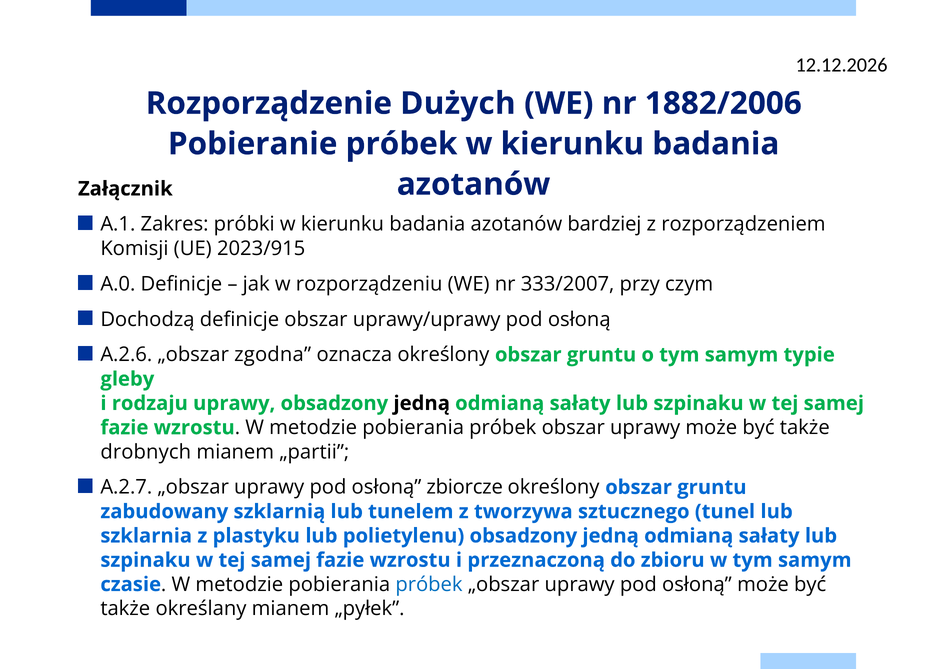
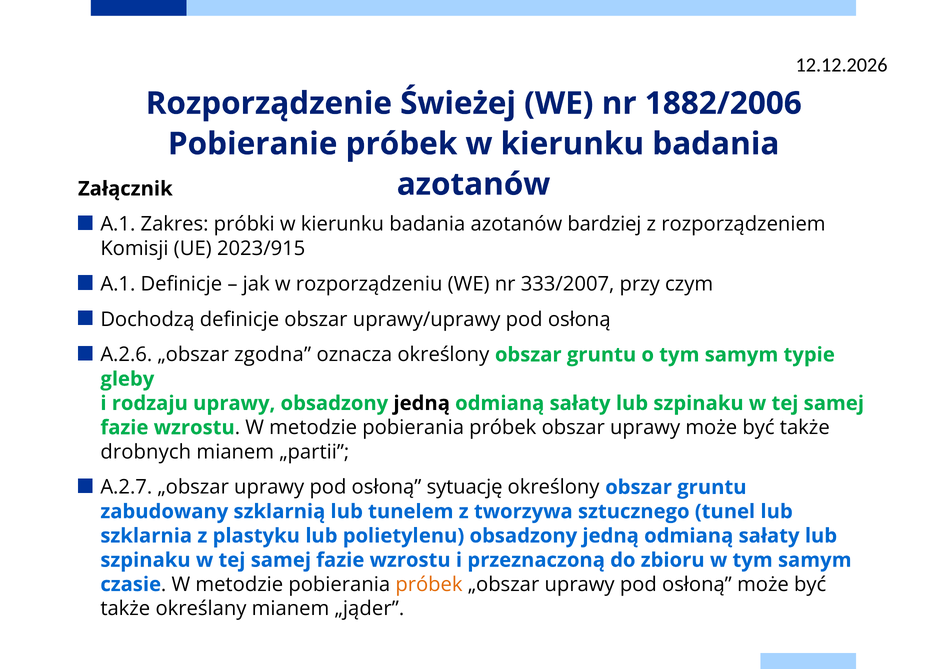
Dużych: Dużych -> Świeżej
A.0 at (118, 284): A.0 -> A.1
zbiorcze: zbiorcze -> sytuację
próbek at (429, 585) colour: blue -> orange
„pyłek: „pyłek -> „jąder
